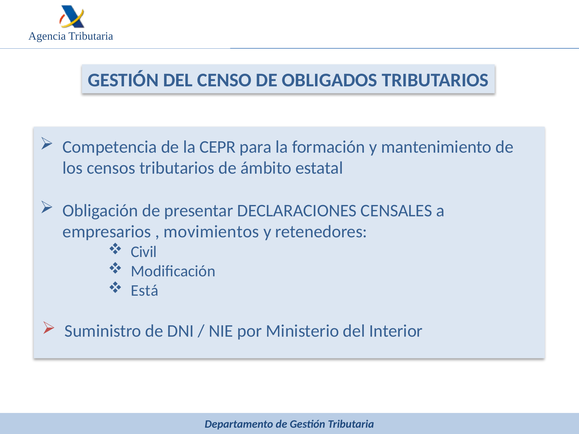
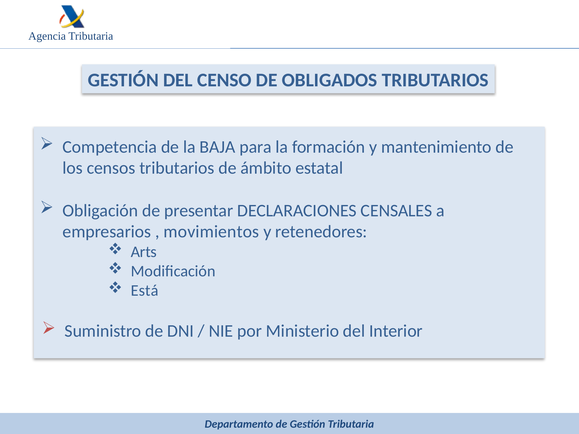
CEPR: CEPR -> BAJA
Civil: Civil -> Arts
